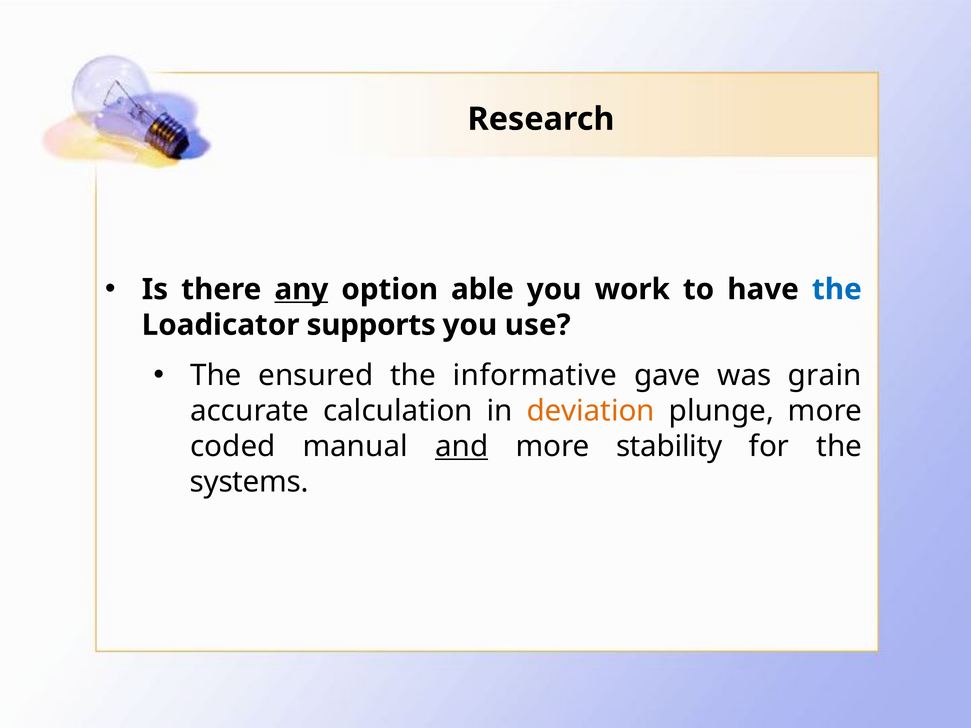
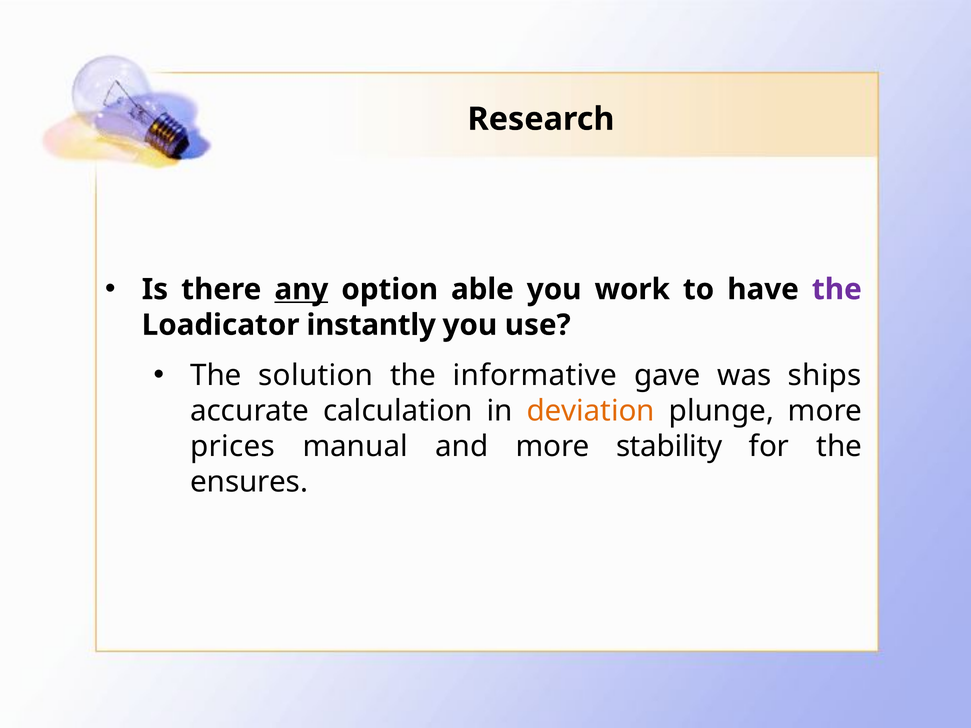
the at (837, 289) colour: blue -> purple
supports: supports -> instantly
ensured: ensured -> solution
grain: grain -> ships
coded: coded -> prices
and underline: present -> none
systems: systems -> ensures
